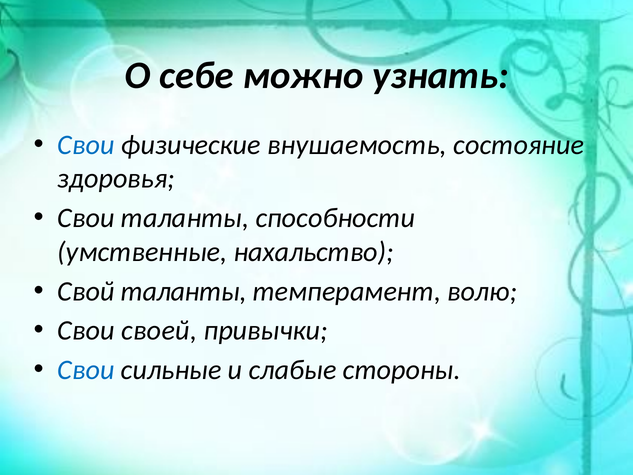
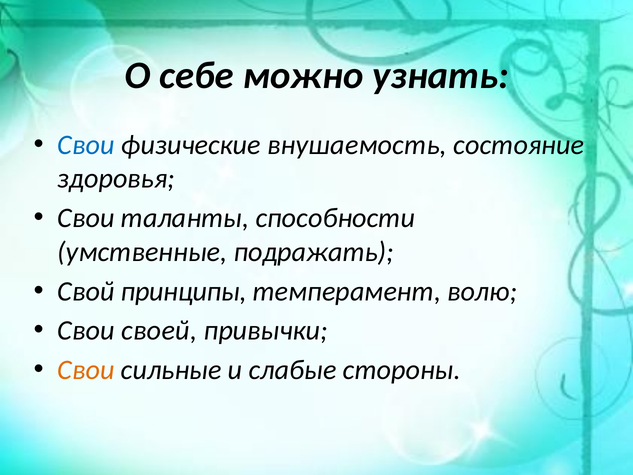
нахальство: нахальство -> подражать
Свой таланты: таланты -> принципы
Свои at (86, 370) colour: blue -> orange
